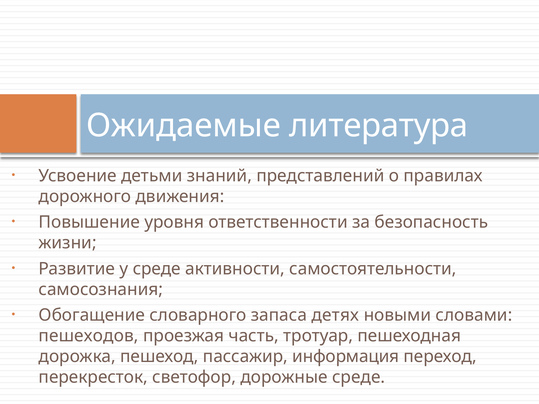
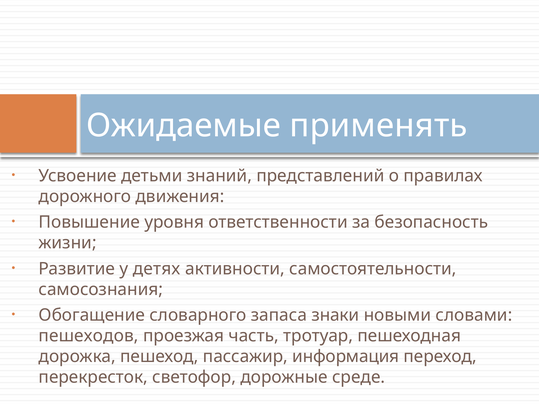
литература: литература -> применять
у среде: среде -> детях
детях: детях -> знаки
